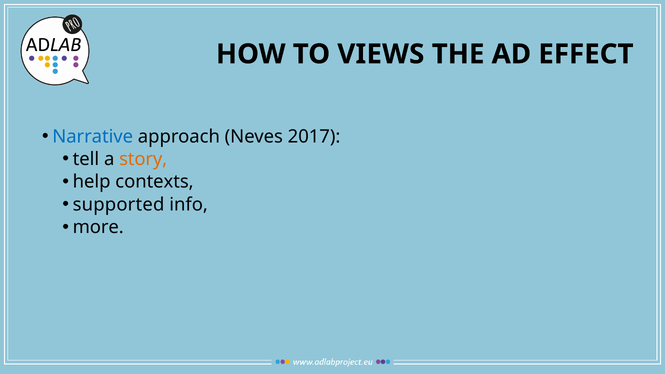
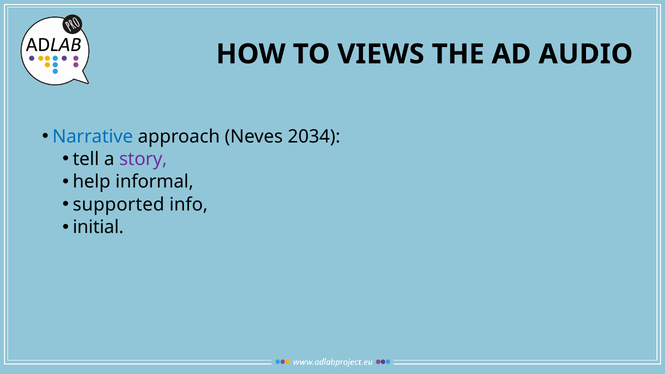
EFFECT: EFFECT -> AUDIO
2017: 2017 -> 2034
story colour: orange -> purple
contexts: contexts -> informal
more: more -> initial
